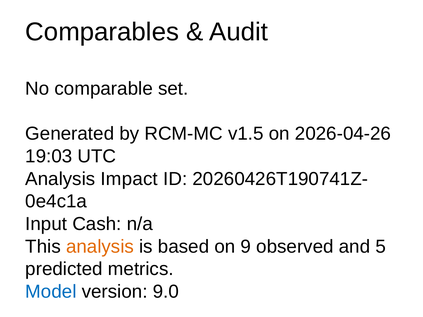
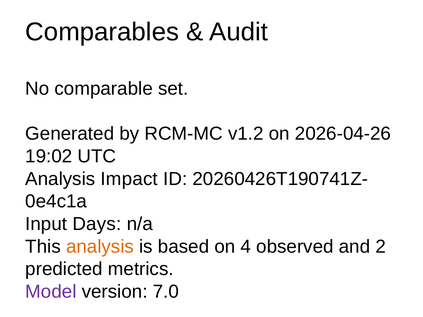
v1.5: v1.5 -> v1.2
19:03: 19:03 -> 19:02
Cash: Cash -> Days
9: 9 -> 4
5: 5 -> 2
Model colour: blue -> purple
9.0: 9.0 -> 7.0
